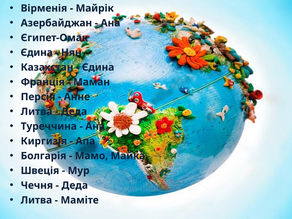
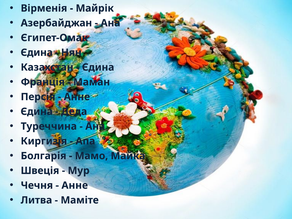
Литва at (37, 112): Литва -> Єдина
Деда at (75, 185): Деда -> Анне
